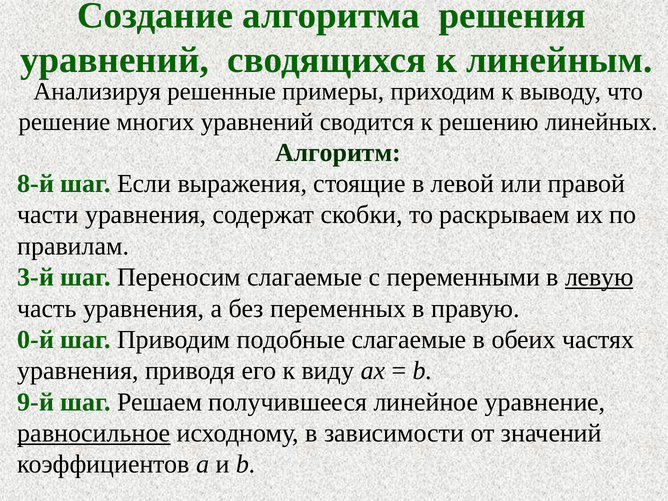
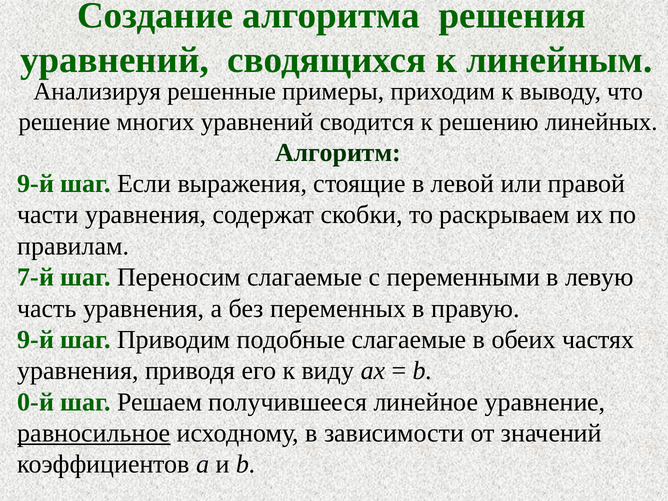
8-й at (36, 184): 8-й -> 9-й
3-й: 3-й -> 7-й
левую underline: present -> none
0-й at (36, 340): 0-й -> 9-й
9-й: 9-й -> 0-й
